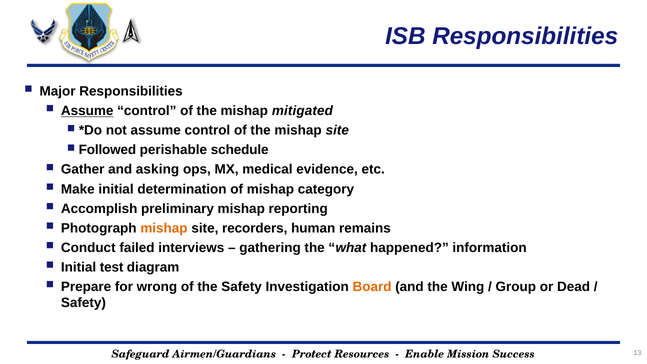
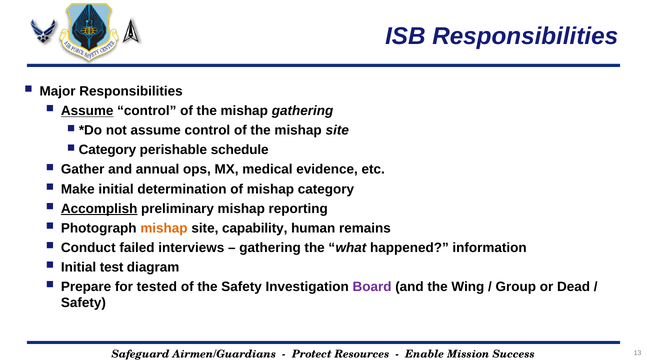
mishap mitigated: mitigated -> gathering
Followed at (107, 150): Followed -> Category
asking: asking -> annual
Accomplish underline: none -> present
recorders: recorders -> capability
wrong: wrong -> tested
Board colour: orange -> purple
